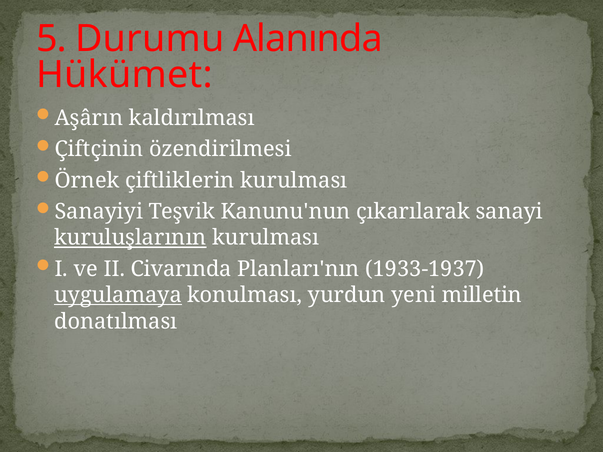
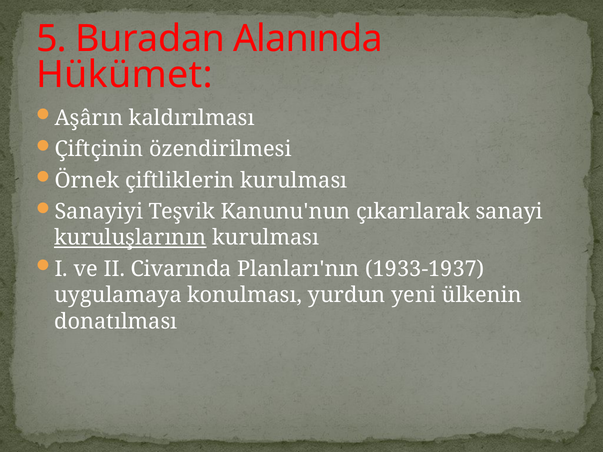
Durumu: Durumu -> Buradan
uygulamaya underline: present -> none
milletin: milletin -> ülkenin
